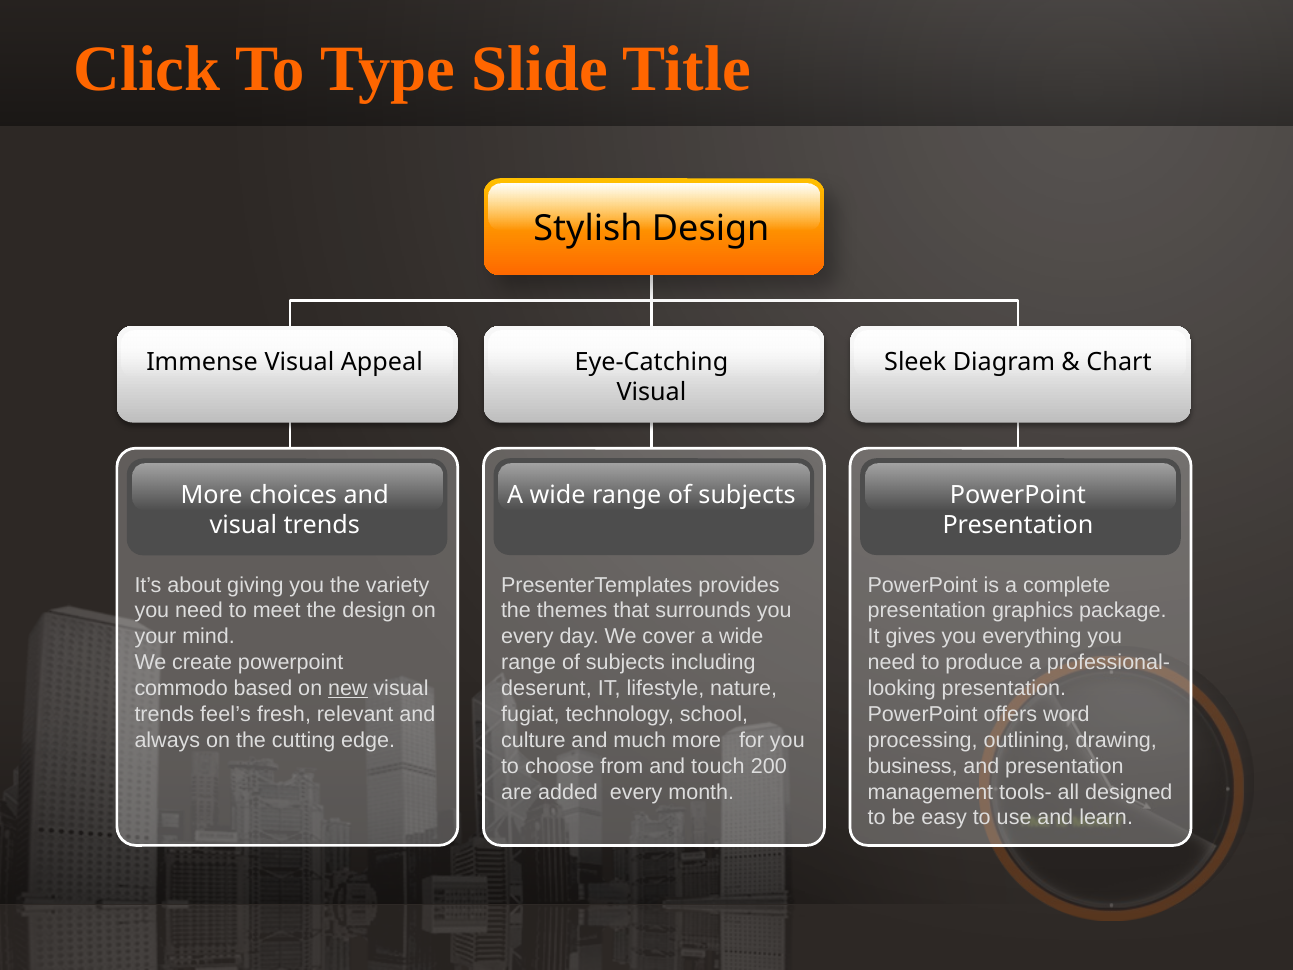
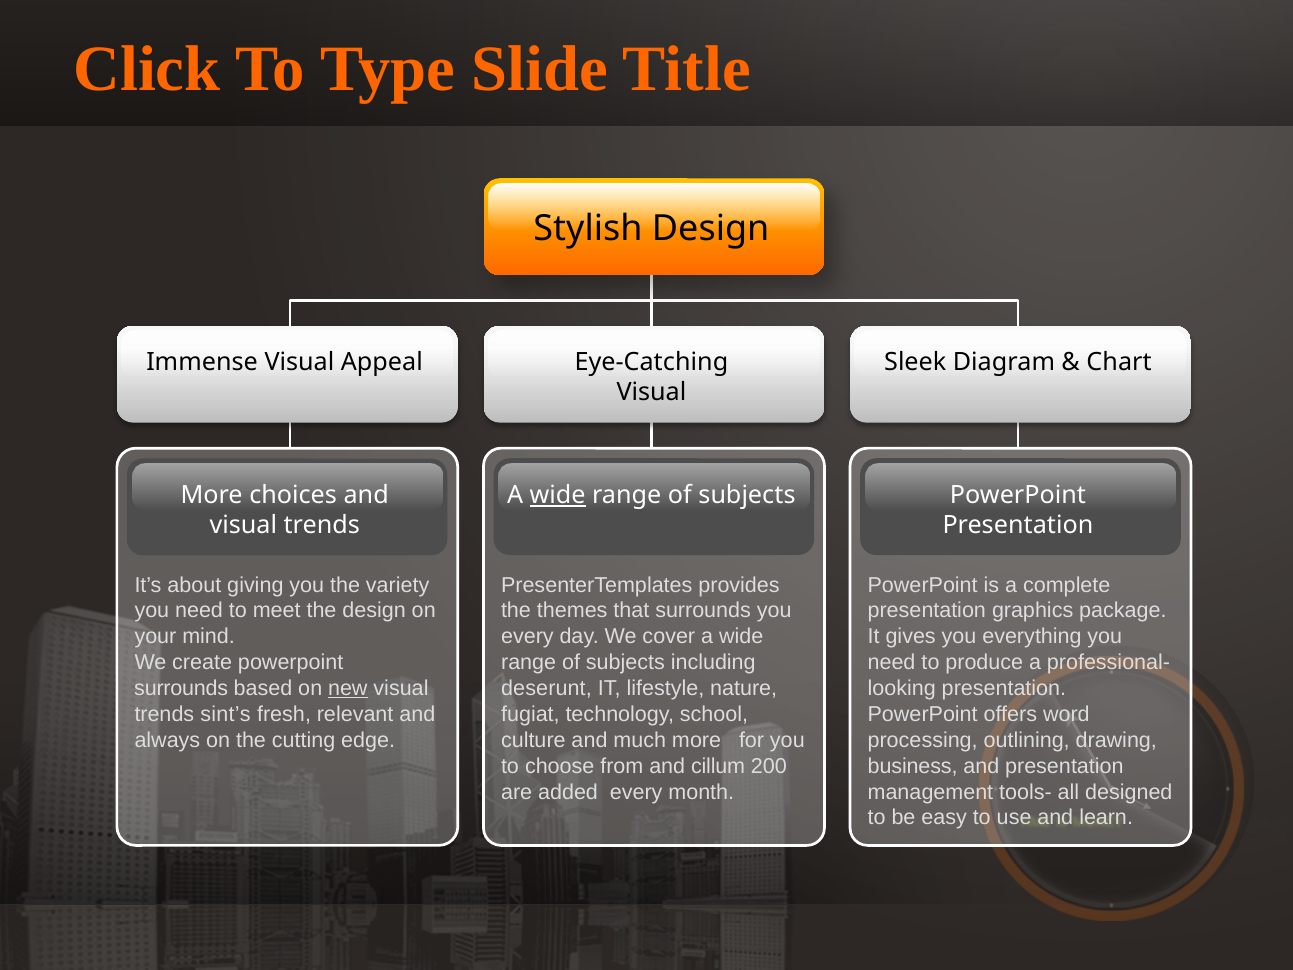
wide at (558, 495) underline: none -> present
commodo at (181, 688): commodo -> surrounds
feel’s: feel’s -> sint’s
touch: touch -> cillum
